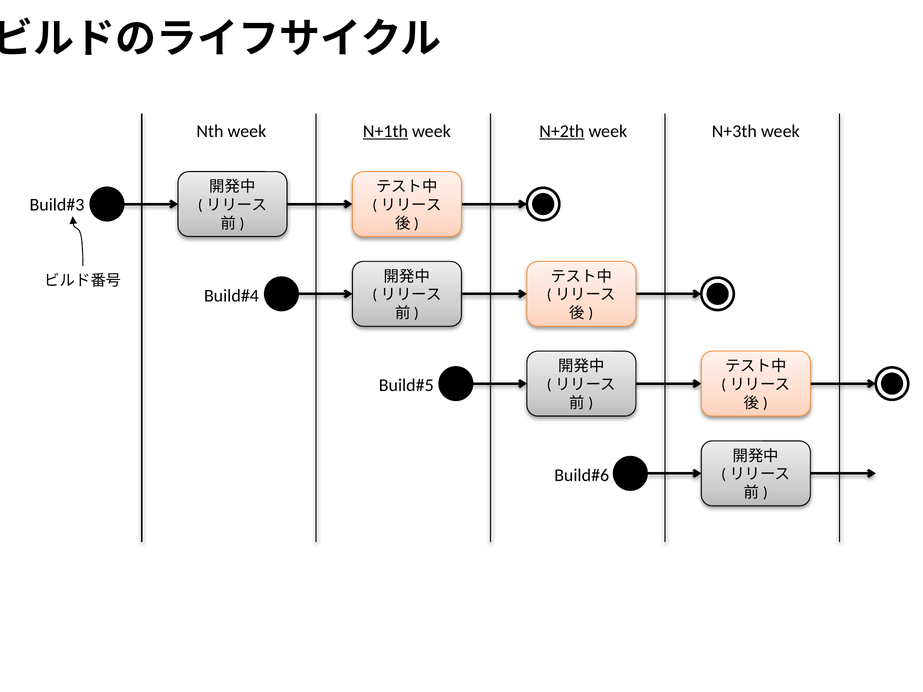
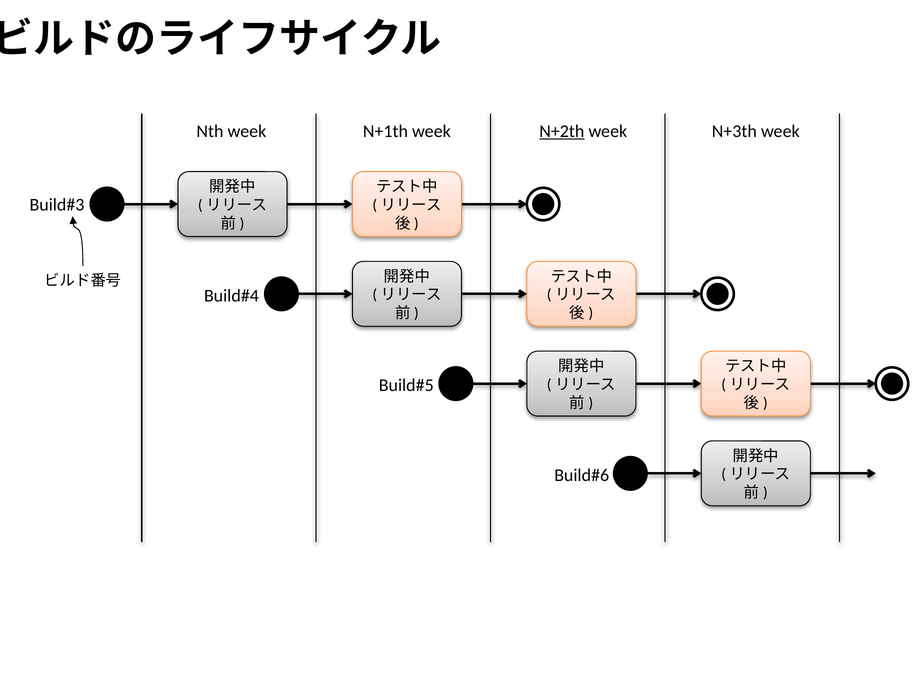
N+1th underline: present -> none
